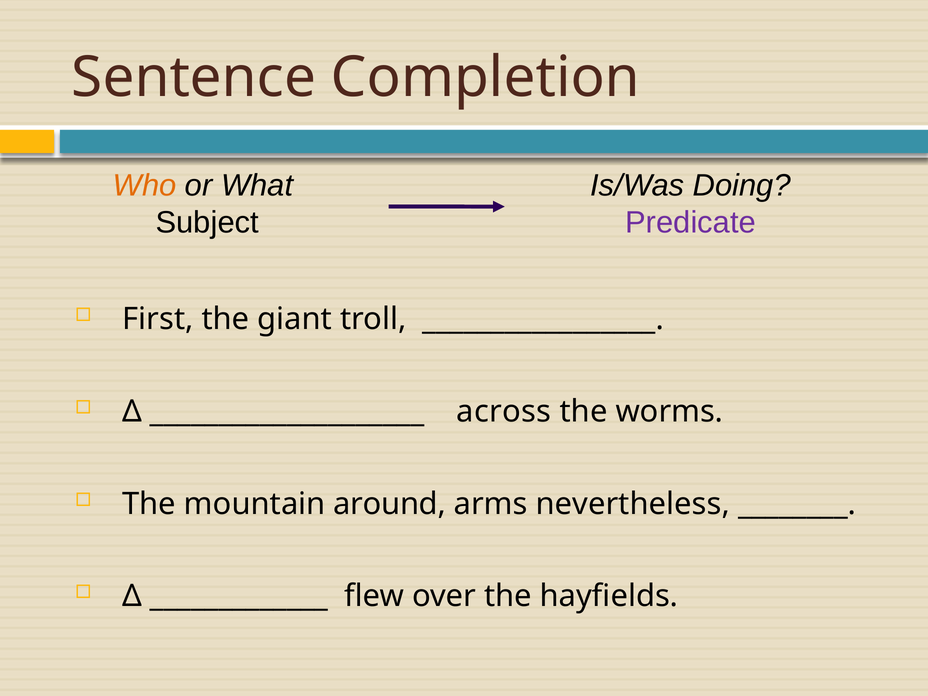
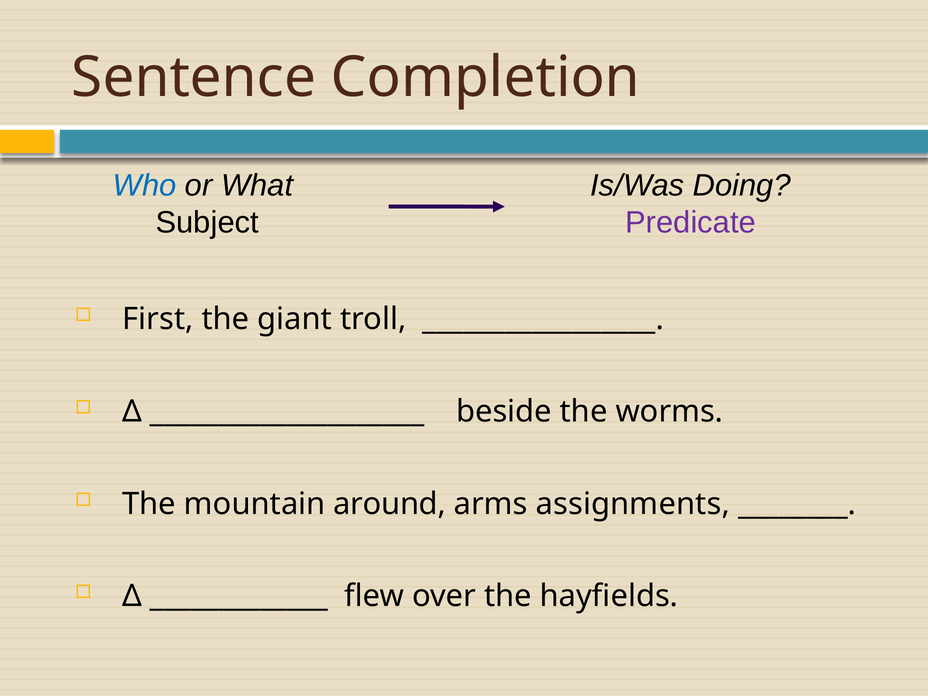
Who colour: orange -> blue
across: across -> beside
nevertheless: nevertheless -> assignments
